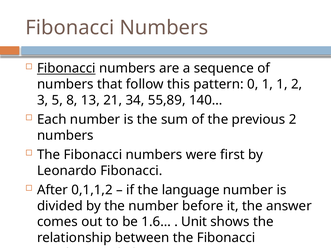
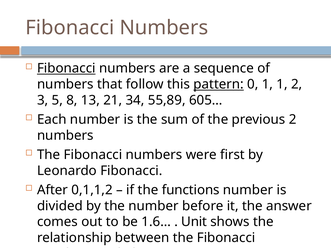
pattern underline: none -> present
140…: 140… -> 605…
language: language -> functions
